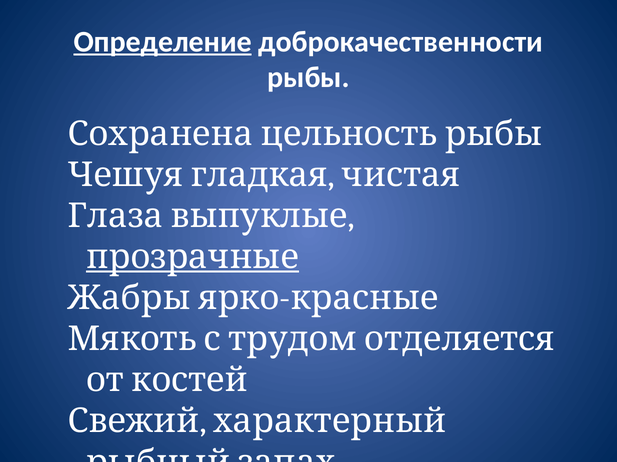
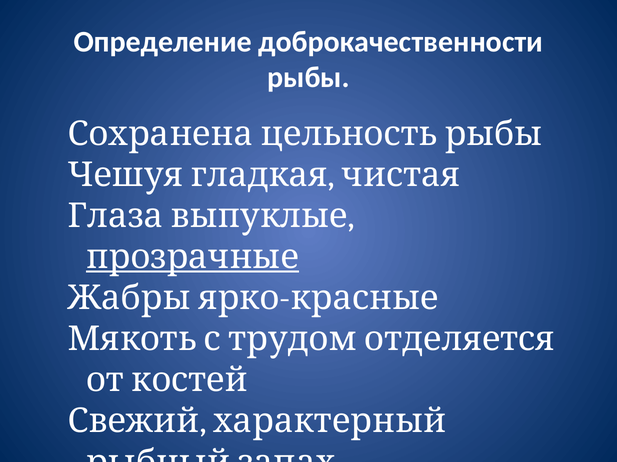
Определение underline: present -> none
